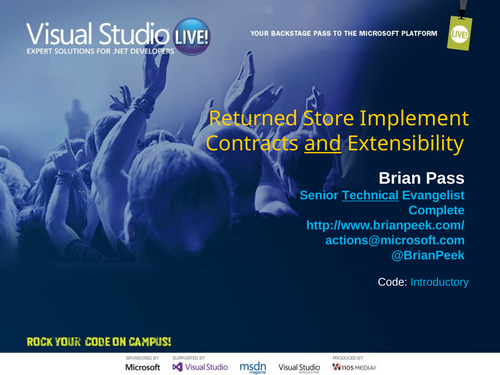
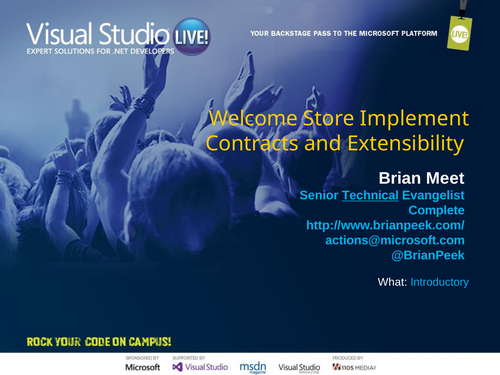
Returned: Returned -> Welcome
and underline: present -> none
Pass: Pass -> Meet
Code: Code -> What
